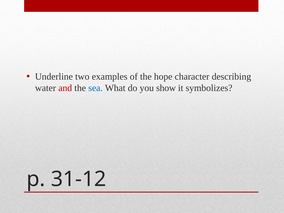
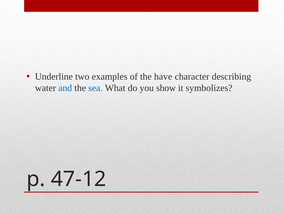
hope: hope -> have
and colour: red -> blue
31-12: 31-12 -> 47-12
